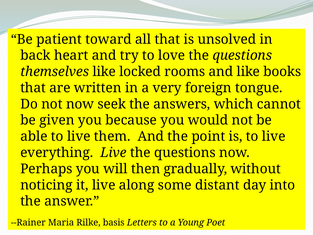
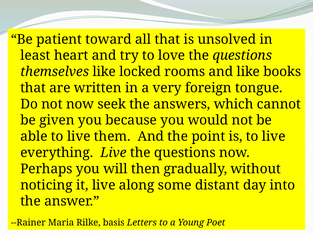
back: back -> least
